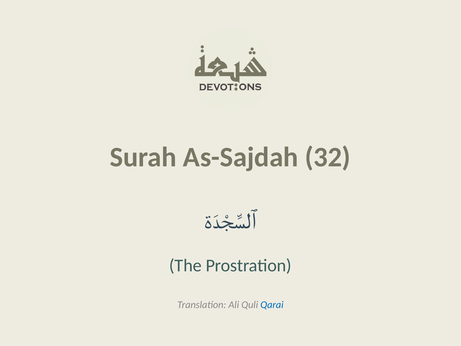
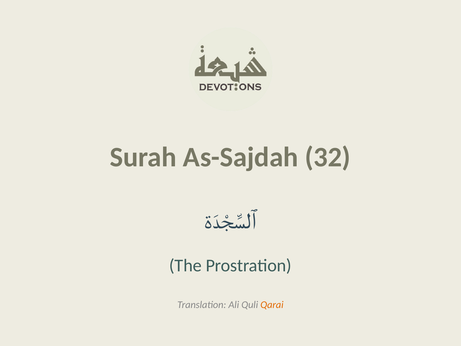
Qarai colour: blue -> orange
